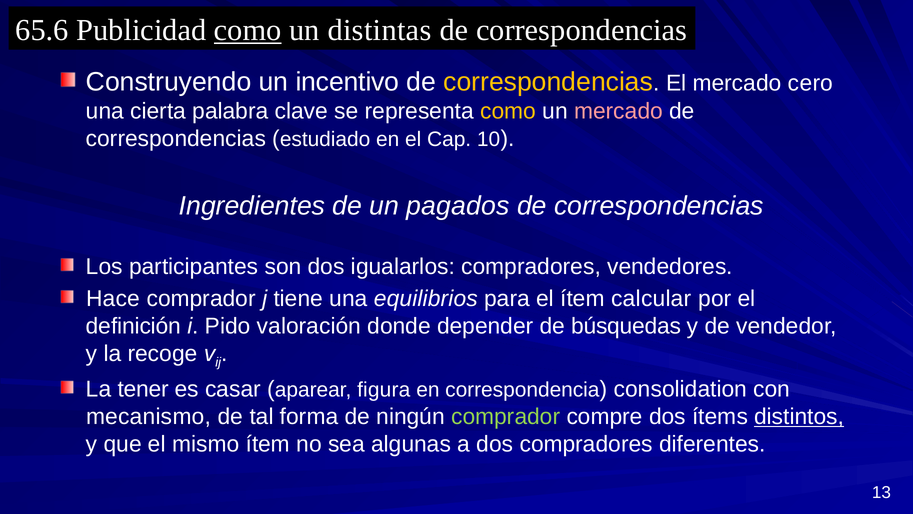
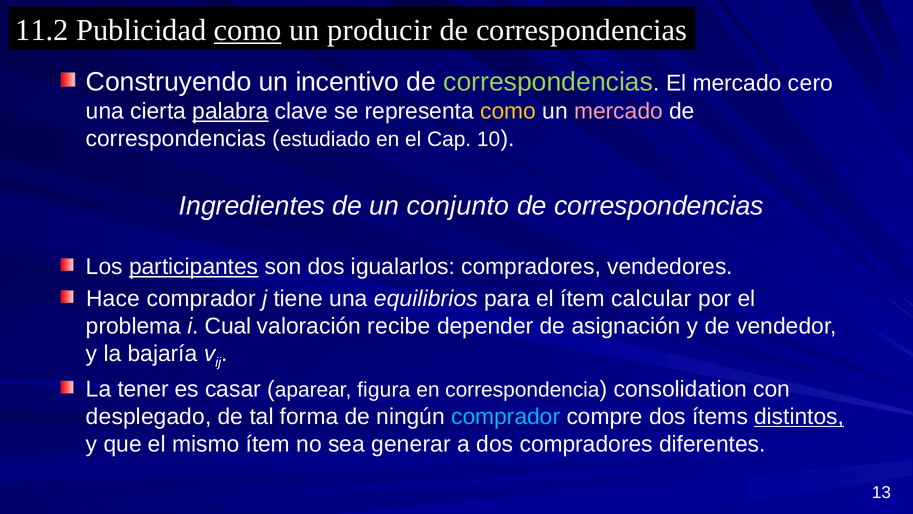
65.6: 65.6 -> 11.2
distintas: distintas -> producir
correspondencias at (548, 82) colour: yellow -> light green
palabra underline: none -> present
pagados: pagados -> conjunto
participantes underline: none -> present
definición: definición -> problema
Pido: Pido -> Cual
donde: donde -> recibe
búsquedas: búsquedas -> asignación
recoge: recoge -> bajaría
mecanismo: mecanismo -> desplegado
comprador at (506, 416) colour: light green -> light blue
algunas: algunas -> generar
